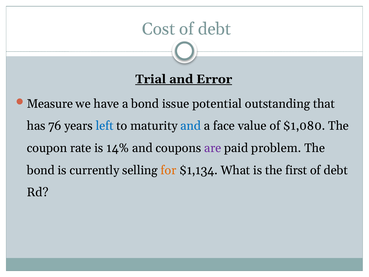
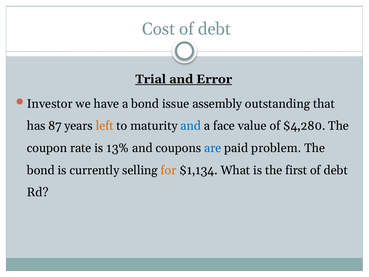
Measure: Measure -> Investor
potential: potential -> assembly
76: 76 -> 87
left colour: blue -> orange
$1,080: $1,080 -> $4,280
14%: 14% -> 13%
are colour: purple -> blue
